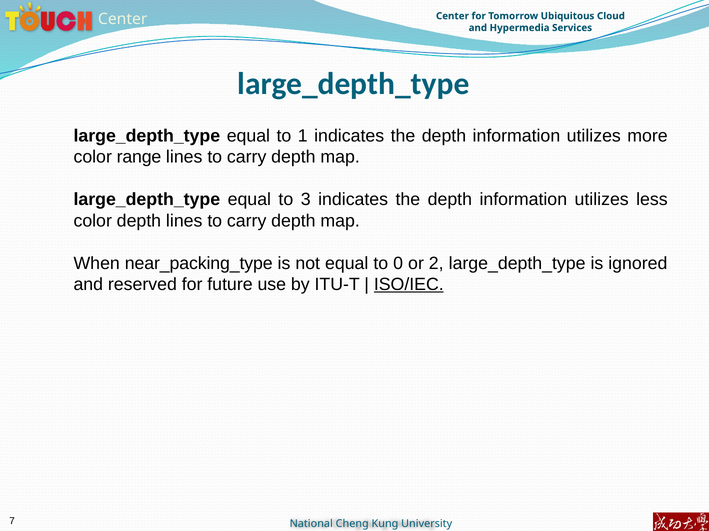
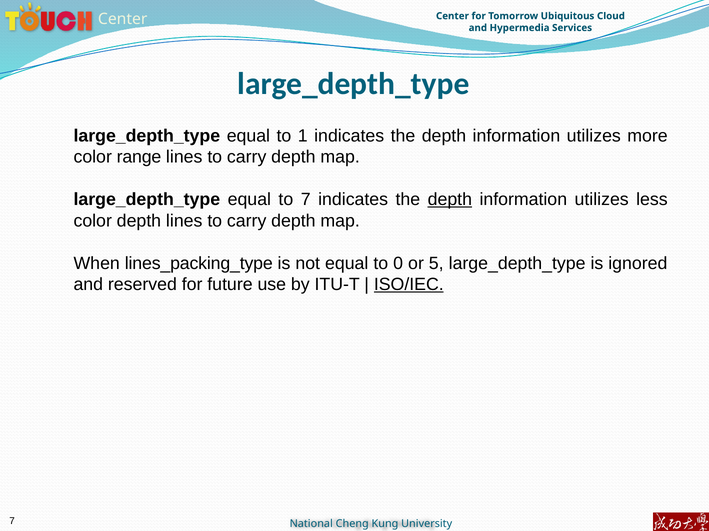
to 3: 3 -> 7
depth at (450, 200) underline: none -> present
near_packing_type: near_packing_type -> lines_packing_type
2: 2 -> 5
